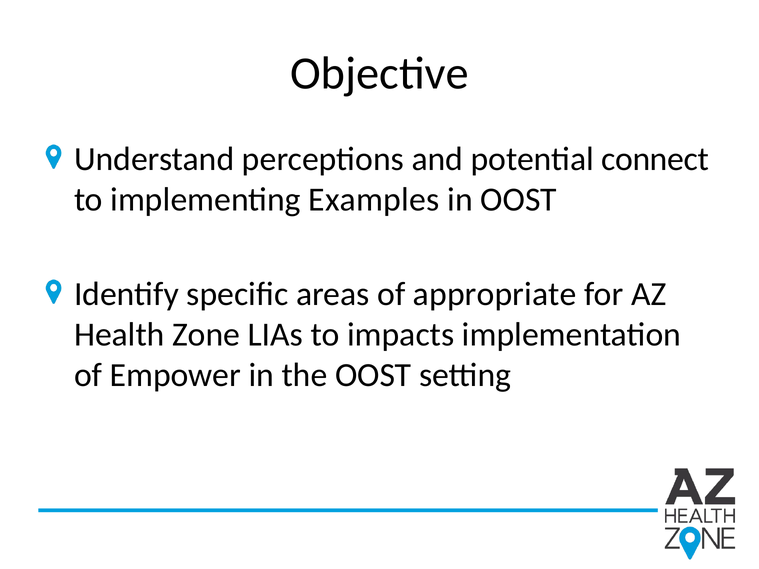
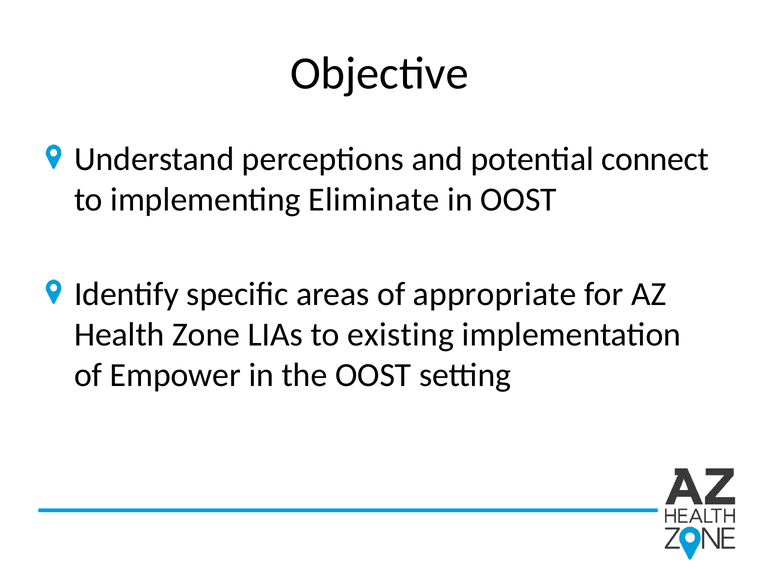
Examples: Examples -> Eliminate
impacts: impacts -> existing
